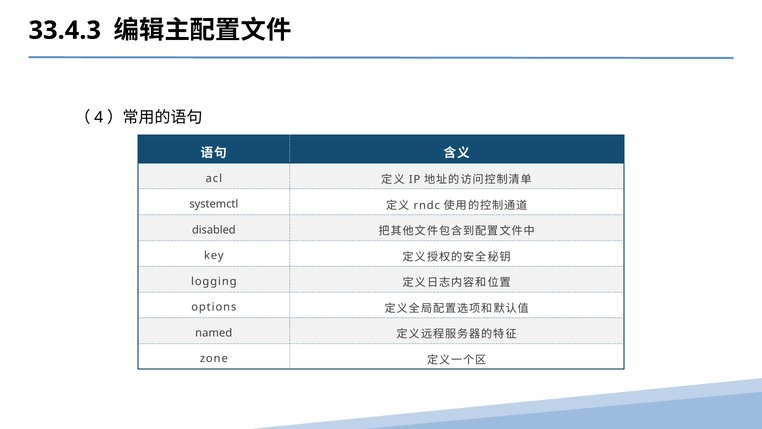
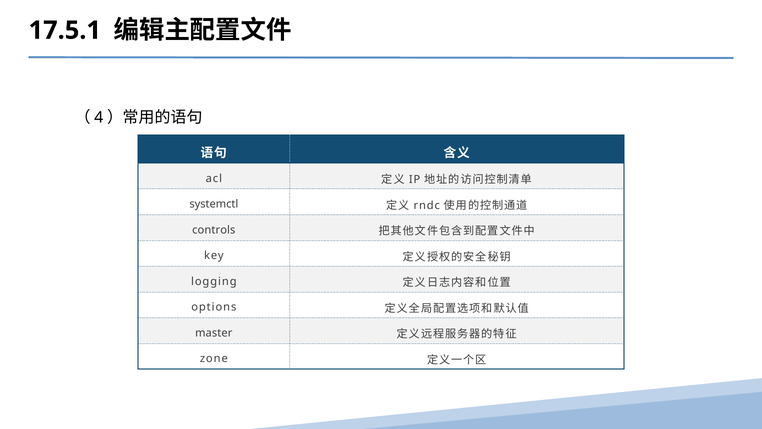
33.4.3: 33.4.3 -> 17.5.1
disabled: disabled -> controls
named: named -> master
